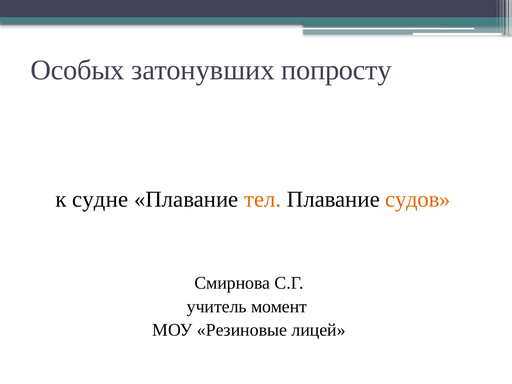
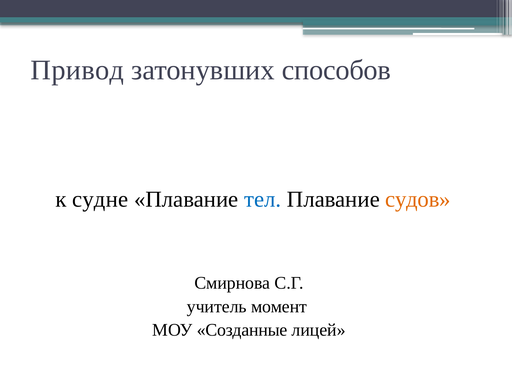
Особых: Особых -> Привод
попросту: попросту -> способов
тел colour: orange -> blue
Резиновые: Резиновые -> Созданные
